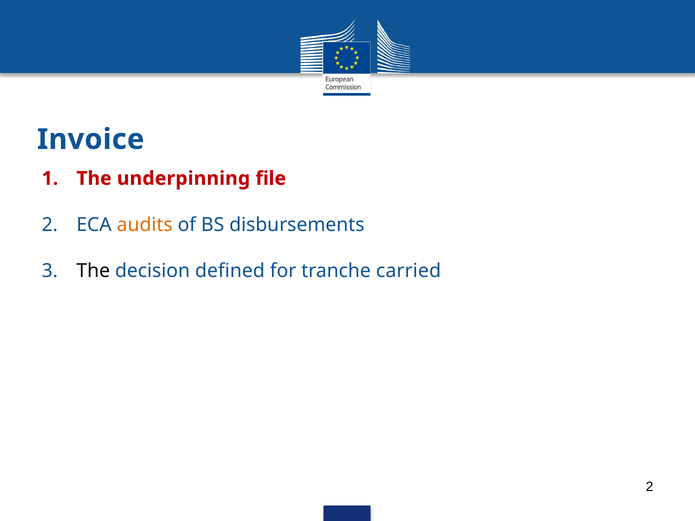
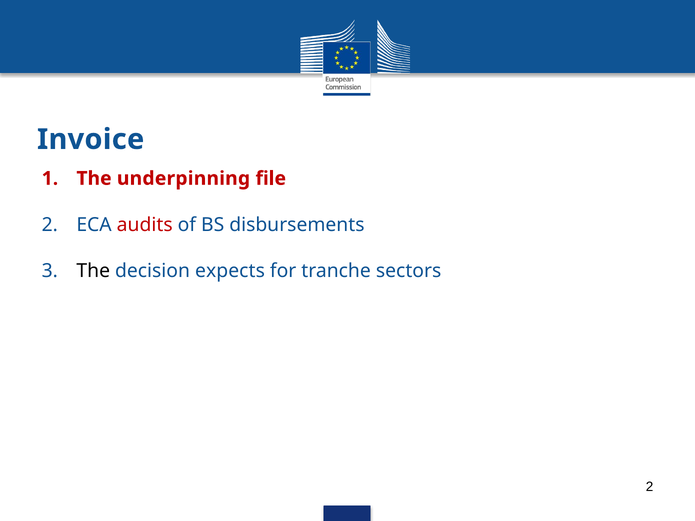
audits colour: orange -> red
defined: defined -> expects
carried: carried -> sectors
